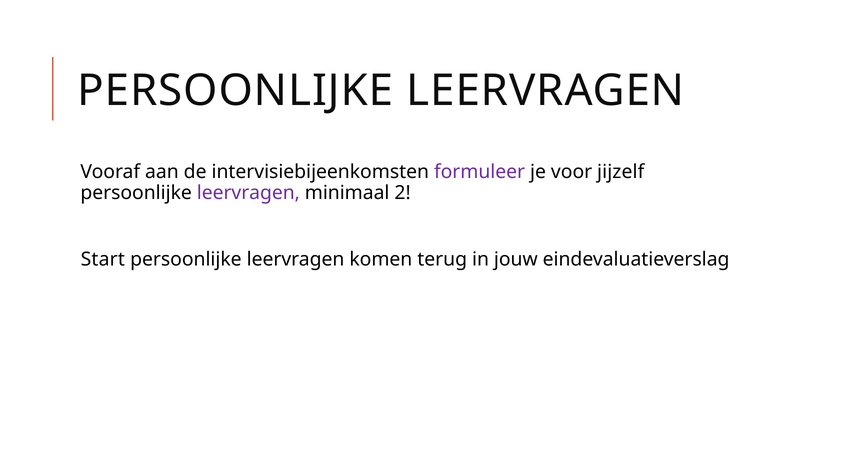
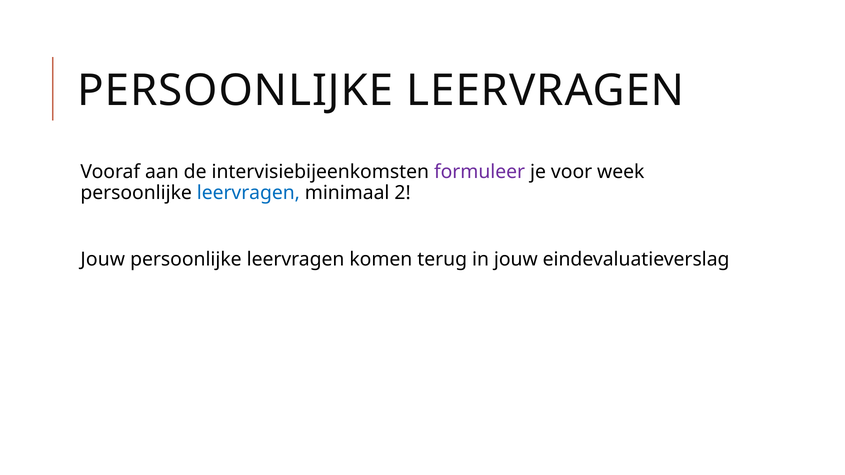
jijzelf: jijzelf -> week
leervragen at (248, 193) colour: purple -> blue
Start at (103, 259): Start -> Jouw
